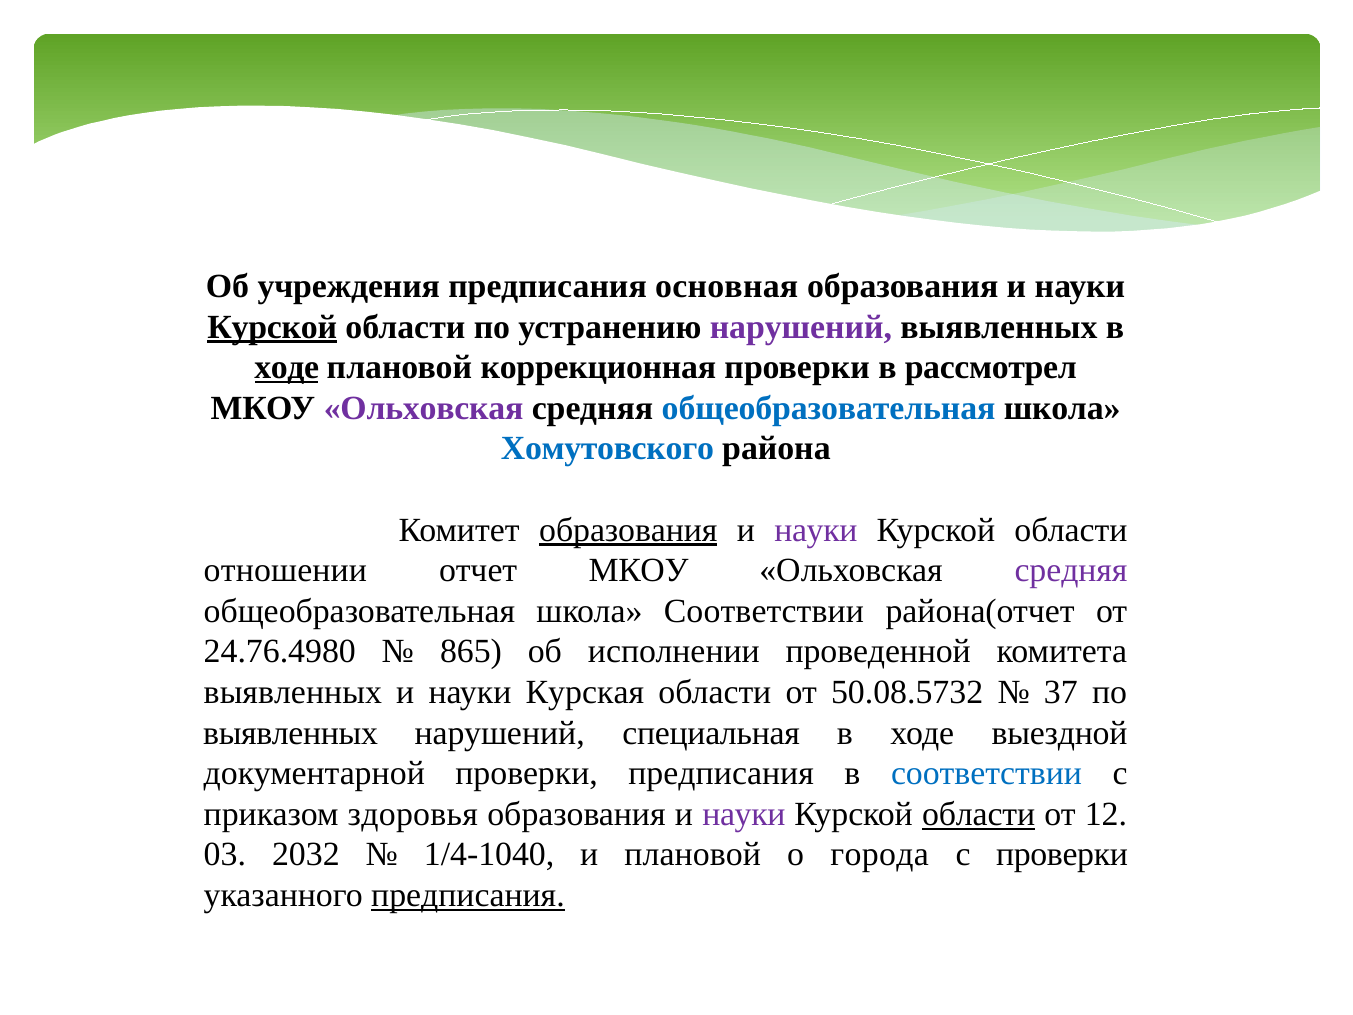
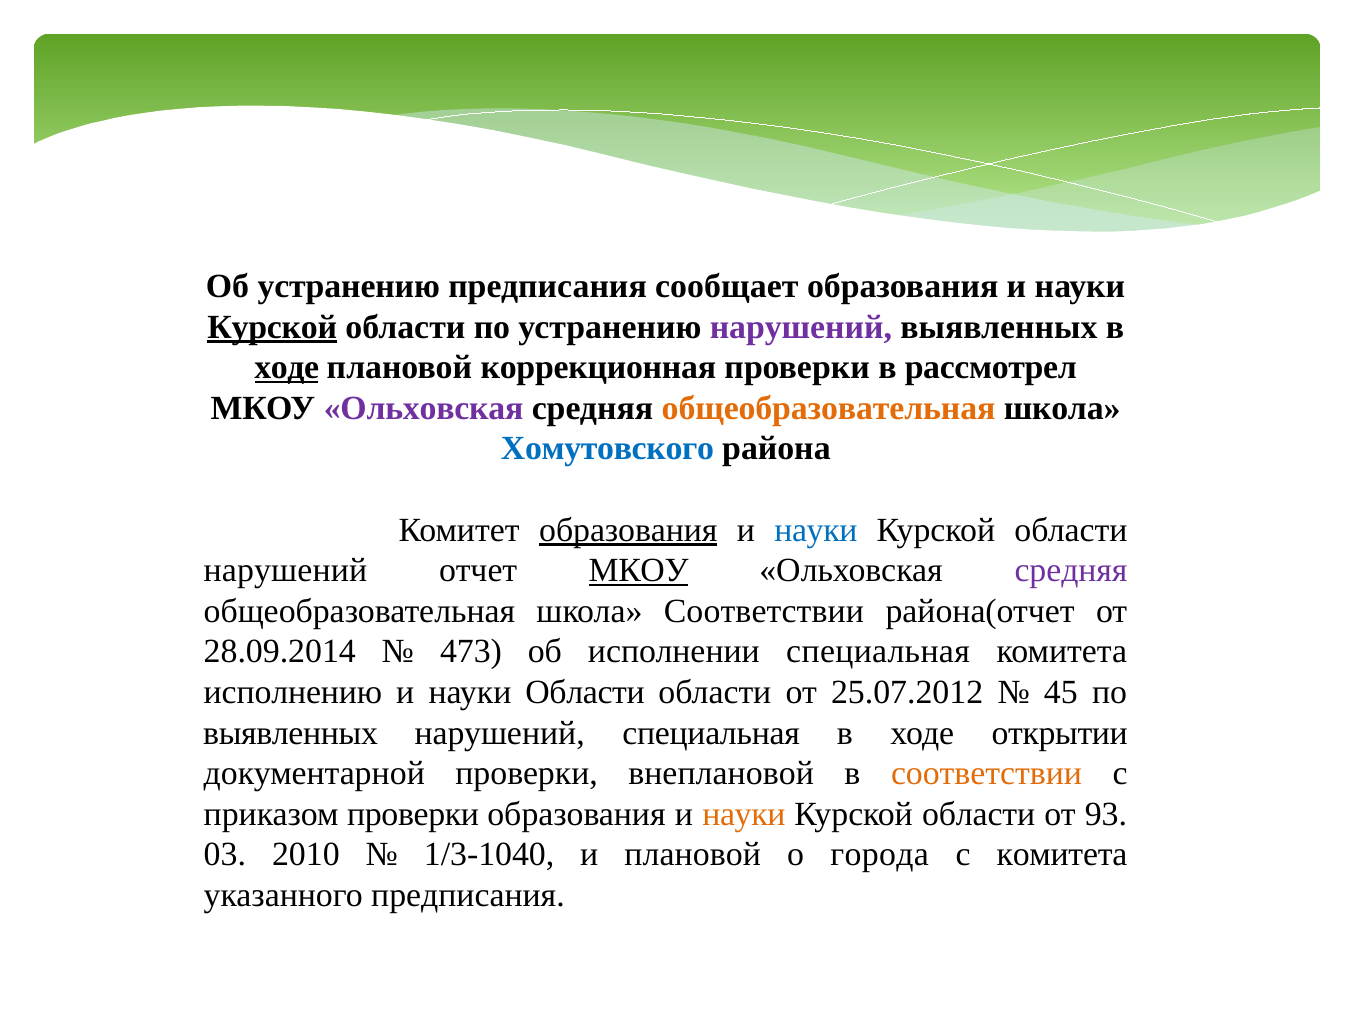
Об учреждения: учреждения -> устранению
основная: основная -> сообщает
общеобразовательная at (829, 408) colour: blue -> orange
науки at (816, 530) colour: purple -> blue
отношении at (285, 570): отношении -> нарушений
МКОУ at (639, 570) underline: none -> present
24.76.4980: 24.76.4980 -> 28.09.2014
865: 865 -> 473
исполнении проведенной: проведенной -> специальная
выявленных at (293, 692): выявленных -> исполнению
науки Курская: Курская -> Области
50.08.5732: 50.08.5732 -> 25.07.2012
37: 37 -> 45
выездной: выездной -> открытии
проверки предписания: предписания -> внеплановой
соответствии at (986, 773) colour: blue -> orange
приказом здоровья: здоровья -> проверки
науки at (744, 814) colour: purple -> orange
области at (979, 814) underline: present -> none
12: 12 -> 93
2032: 2032 -> 2010
1/4-1040: 1/4-1040 -> 1/3-1040
с проверки: проверки -> комитета
предписания at (468, 895) underline: present -> none
